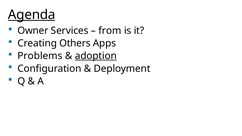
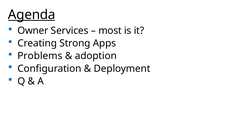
from: from -> most
Others: Others -> Strong
adoption underline: present -> none
